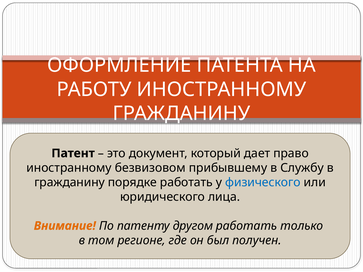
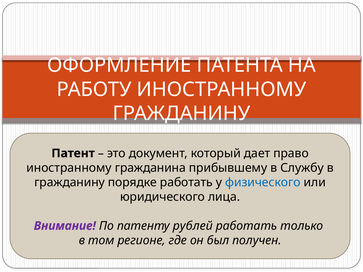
безвизовом: безвизовом -> гражданина
Внимание colour: orange -> purple
другом: другом -> рублей
